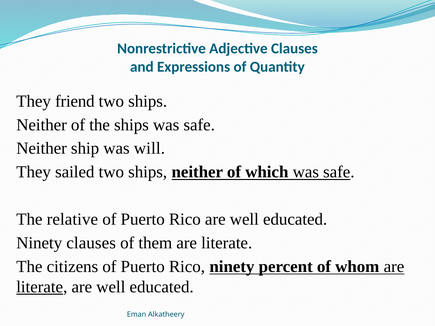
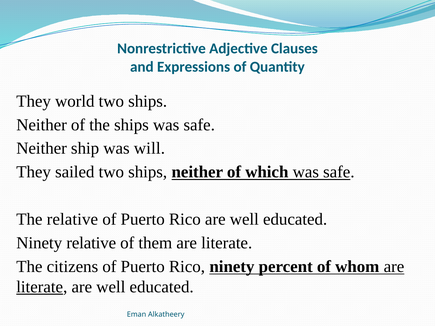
friend: friend -> world
Ninety clauses: clauses -> relative
